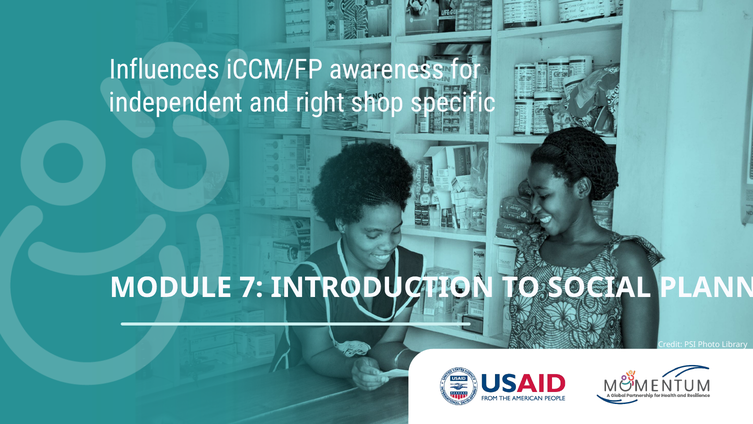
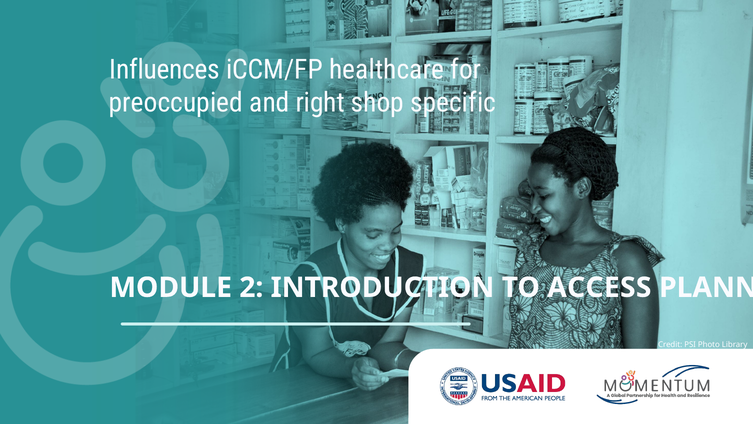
awareness: awareness -> healthcare
independent: independent -> preoccupied
7: 7 -> 2
SOCIAL: SOCIAL -> ACCESS
